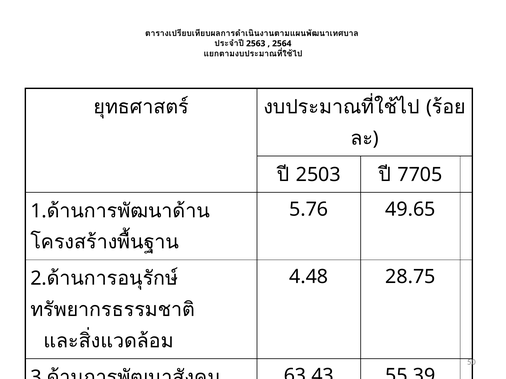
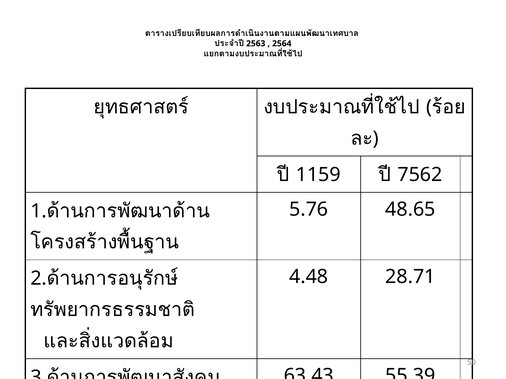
2503: 2503 -> 1159
7705: 7705 -> 7562
49.65: 49.65 -> 48.65
28.75: 28.75 -> 28.71
